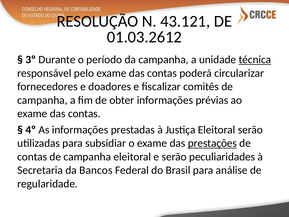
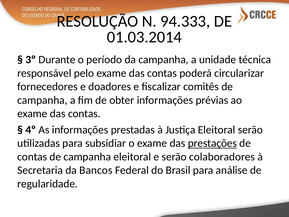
43.121: 43.121 -> 94.333
01.03.2612: 01.03.2612 -> 01.03.2014
técnica underline: present -> none
peculiaridades: peculiaridades -> colaboradores
